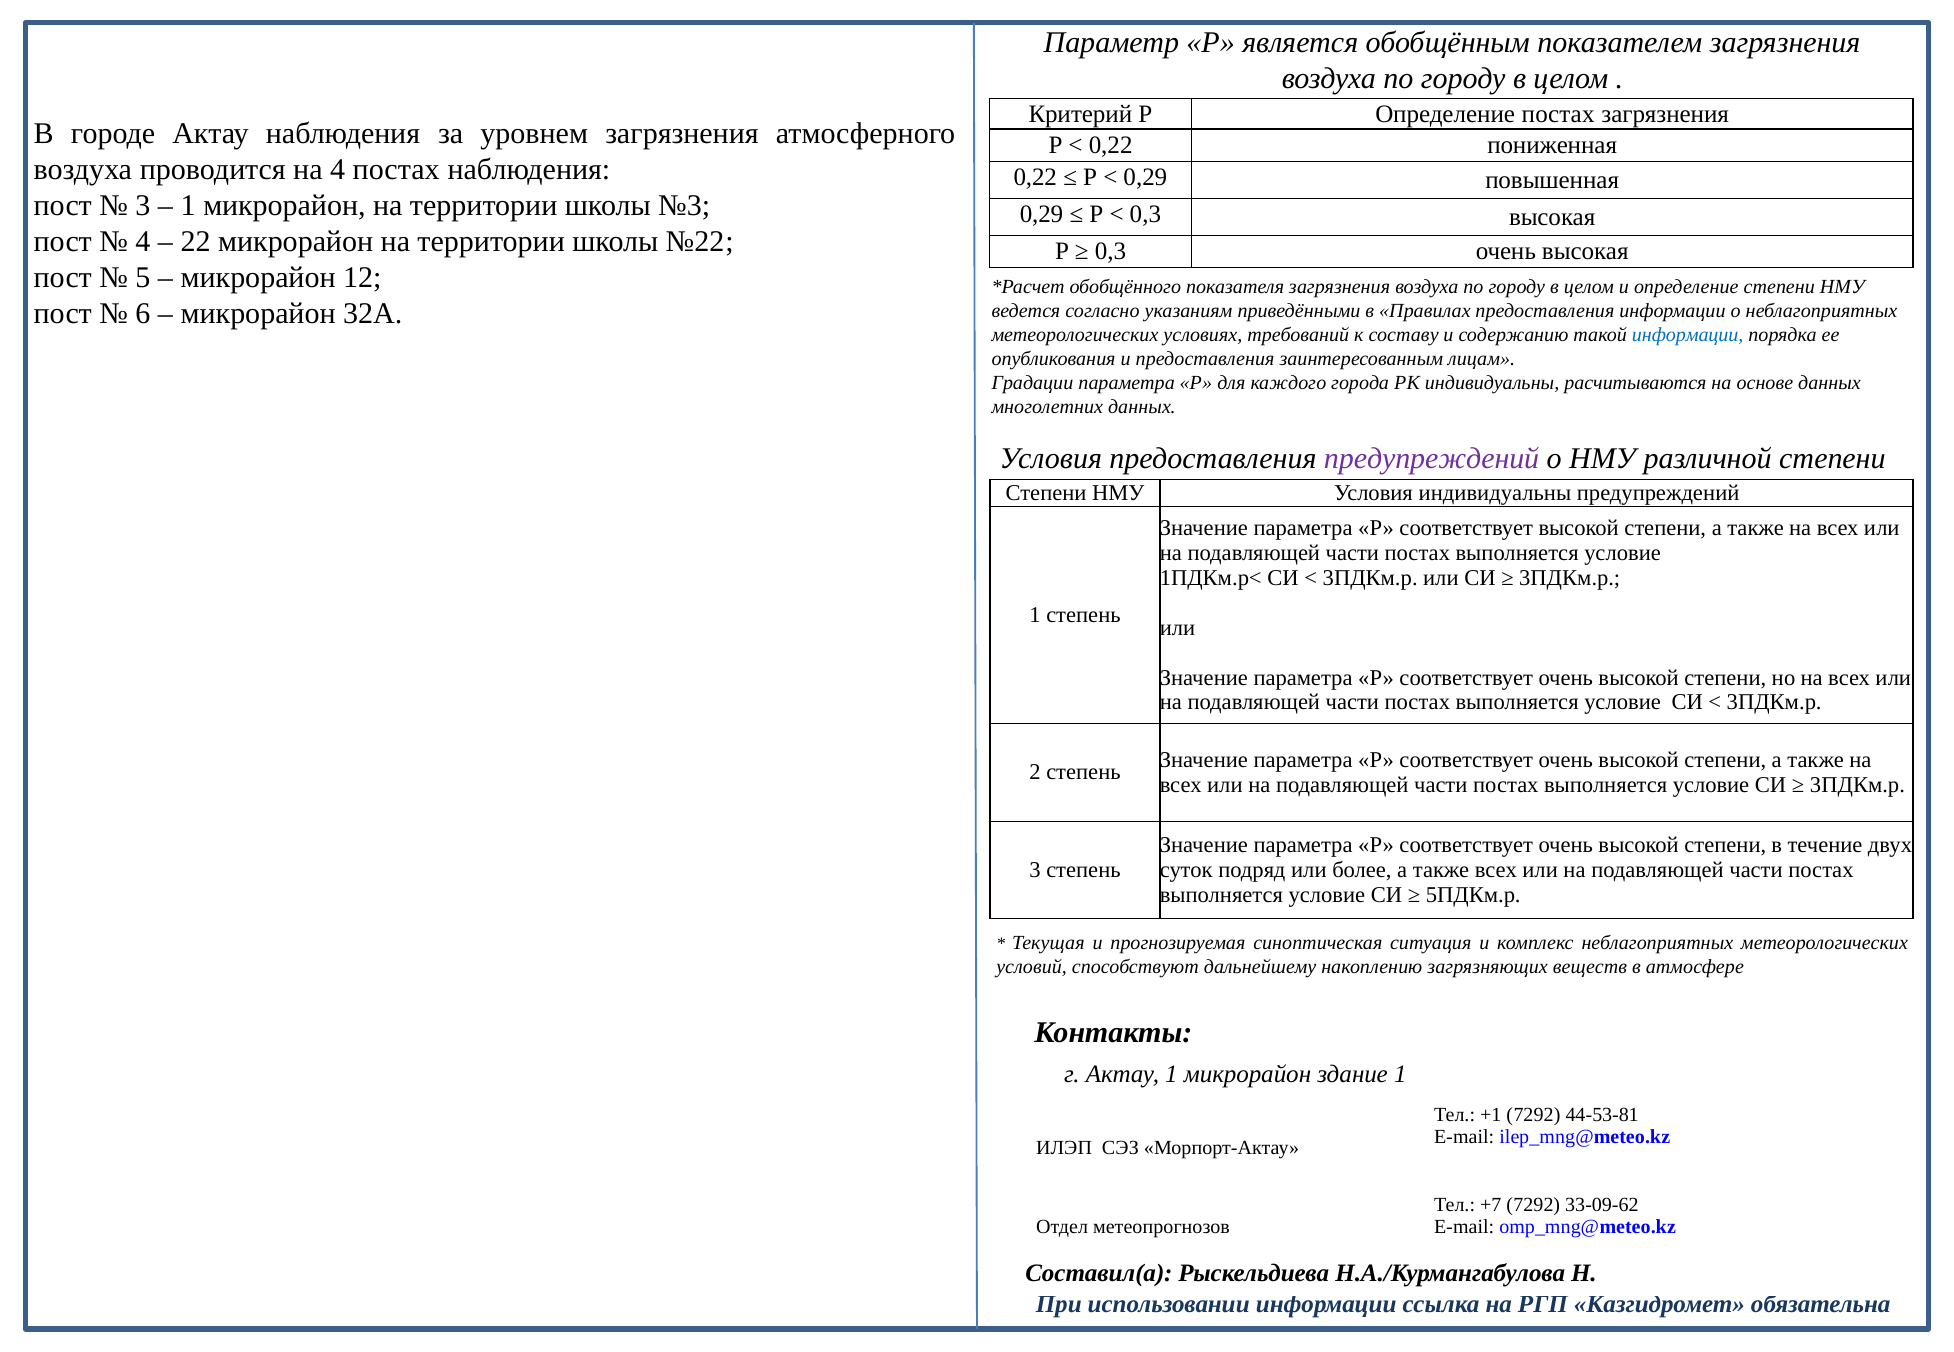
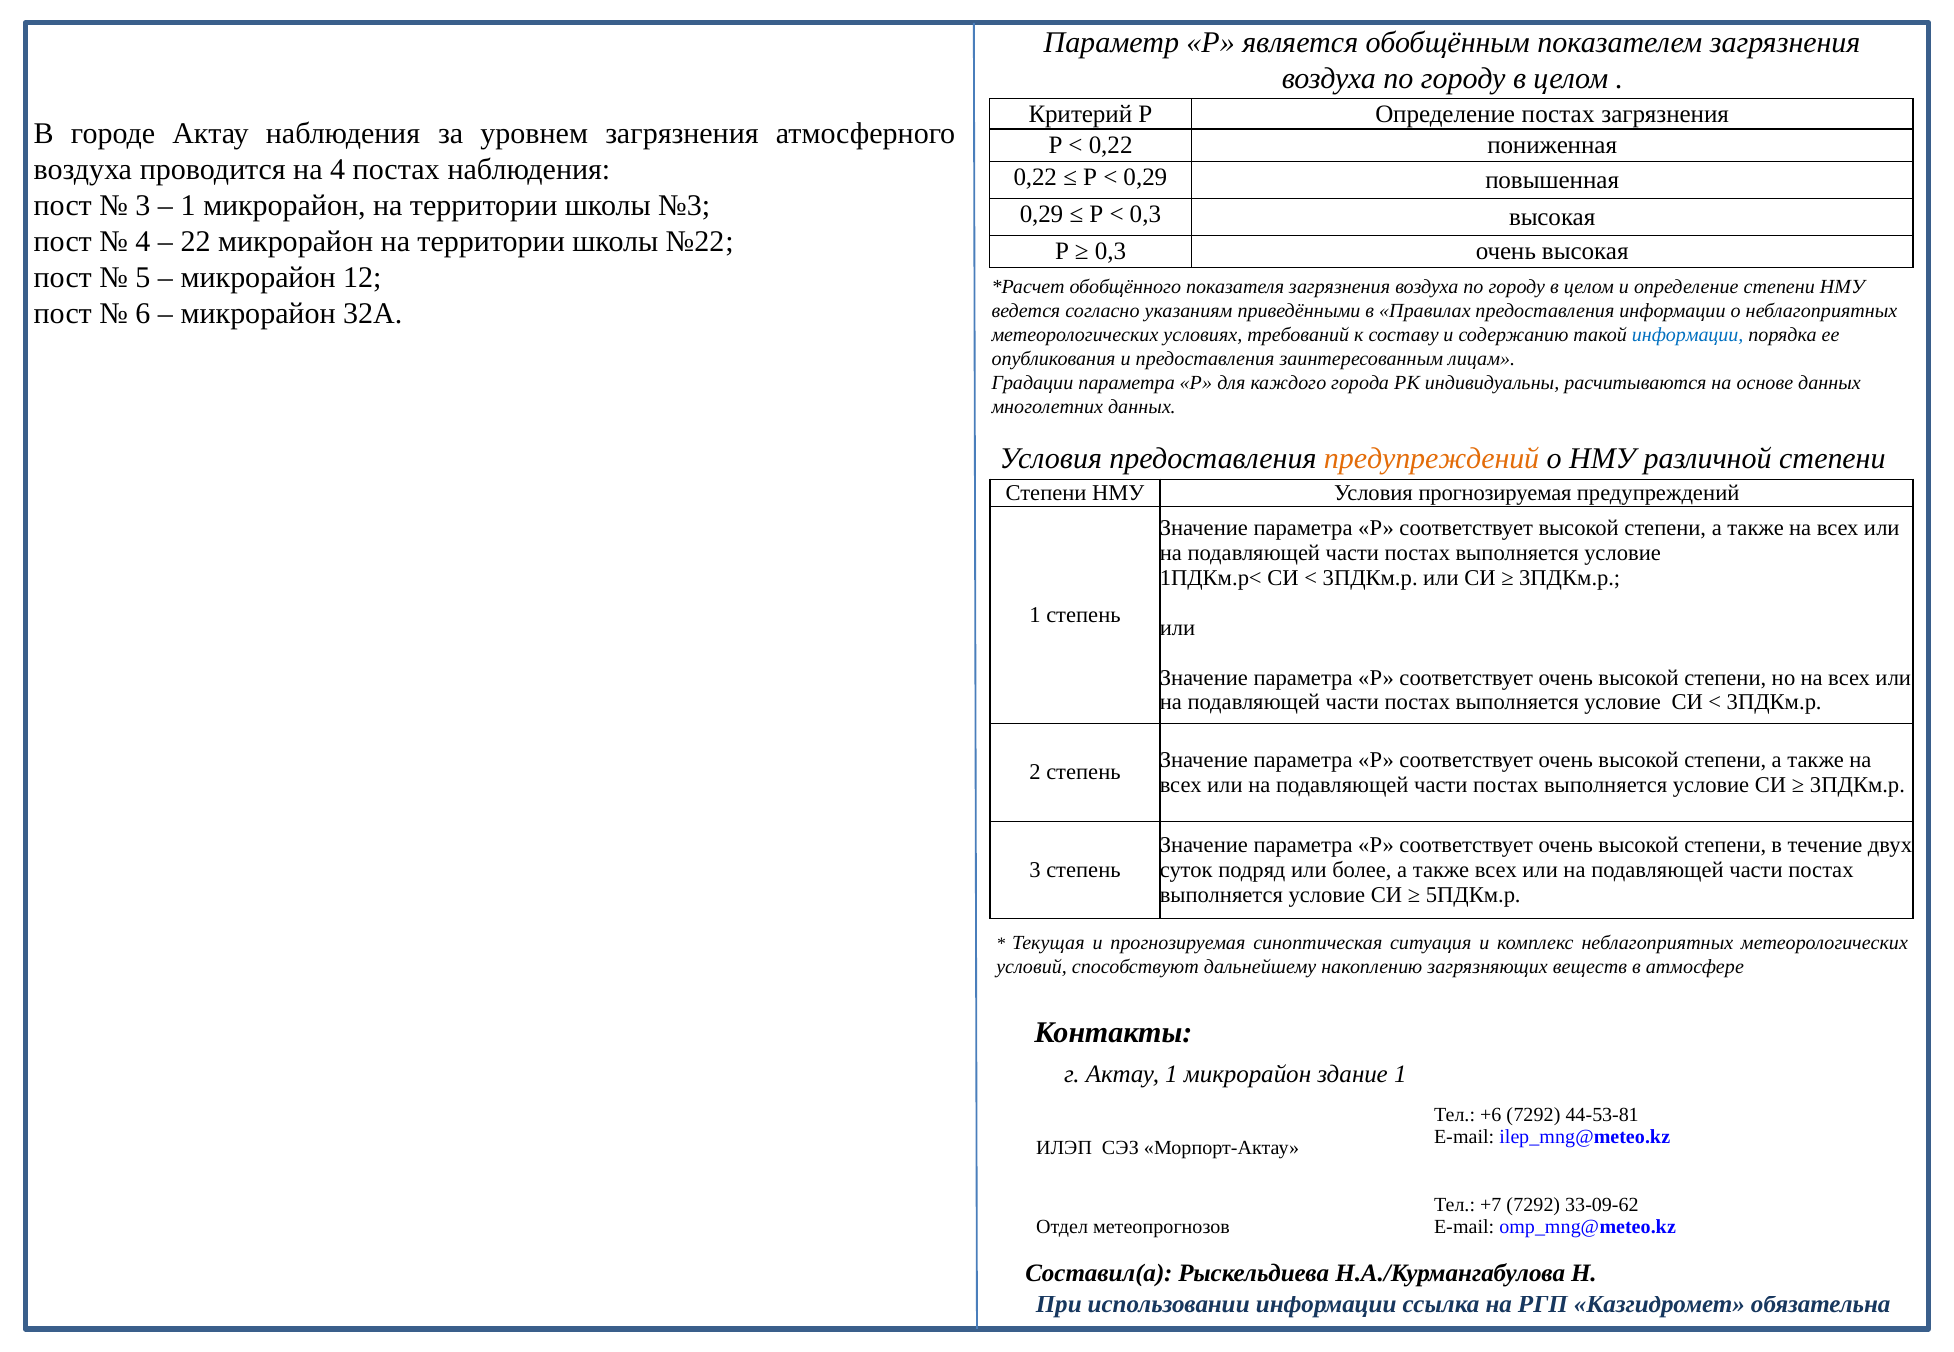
предупреждений at (1432, 458) colour: purple -> orange
Условия индивидуальны: индивидуальны -> прогнозируемая
+1: +1 -> +6
